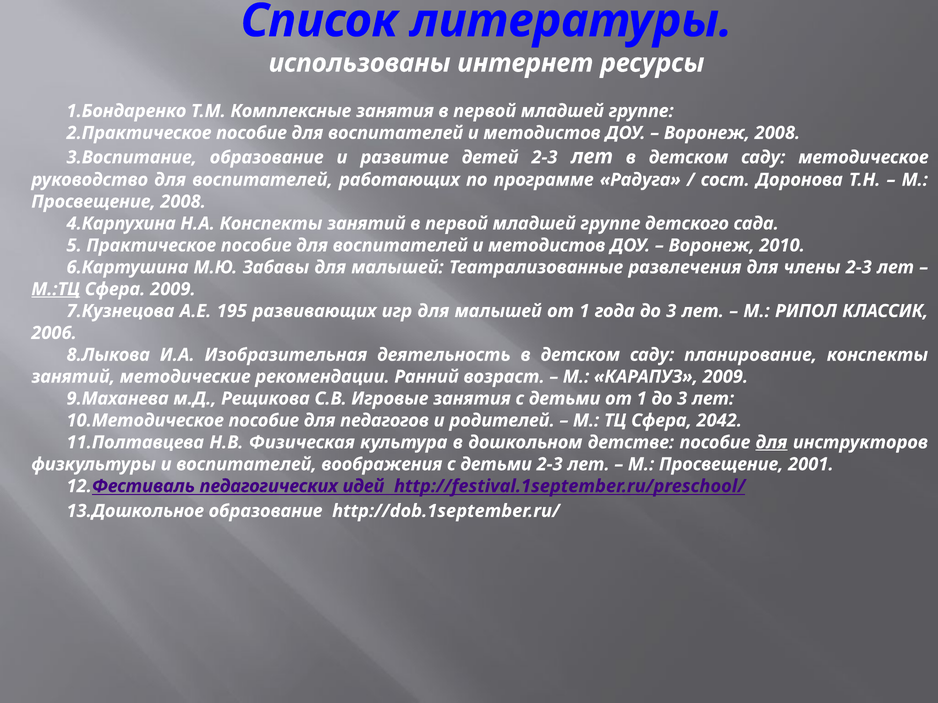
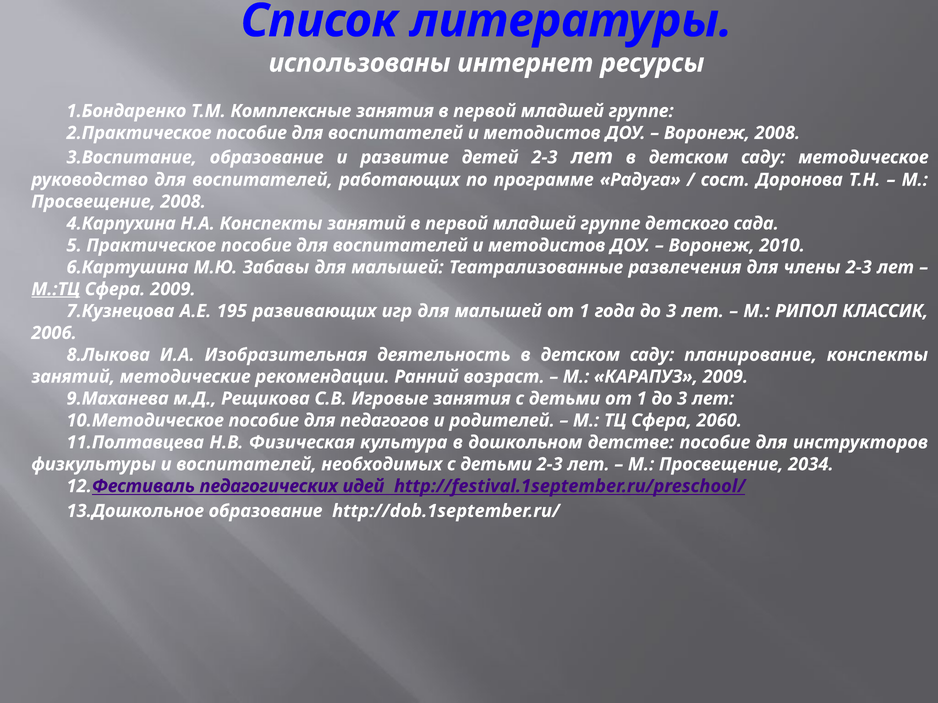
2042: 2042 -> 2060
для at (771, 443) underline: present -> none
воображения: воображения -> необходимых
2001: 2001 -> 2034
